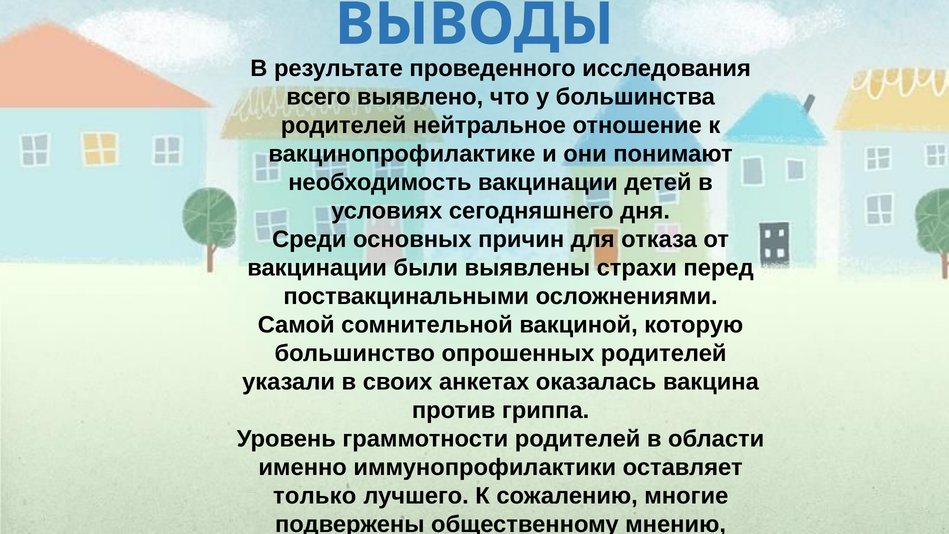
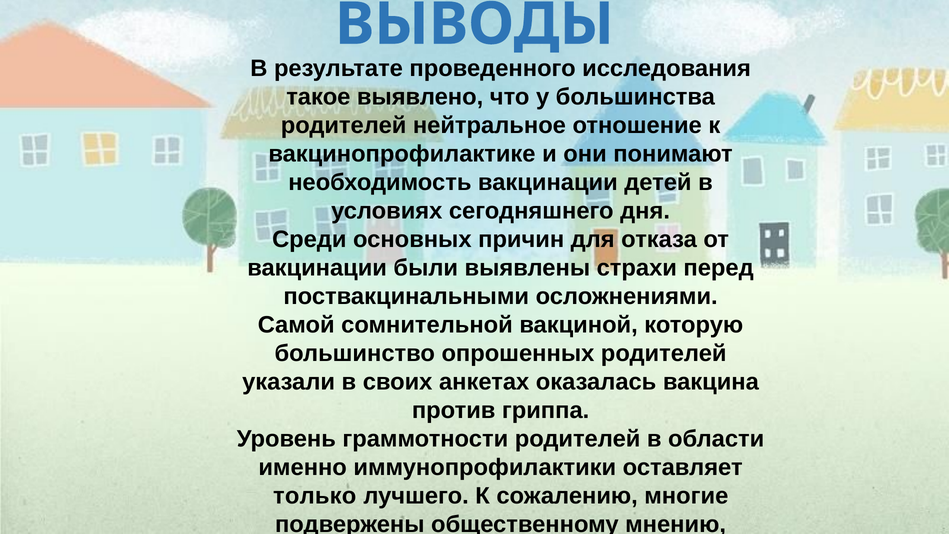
всего: всего -> такое
